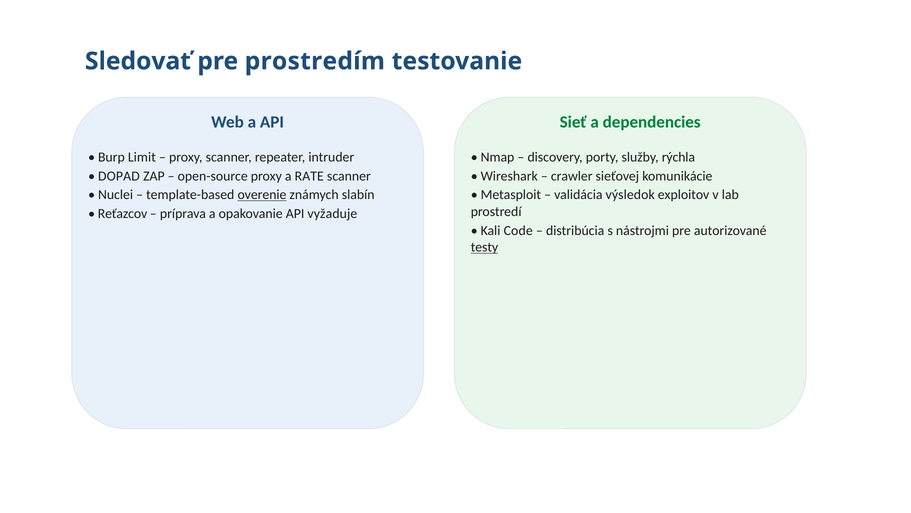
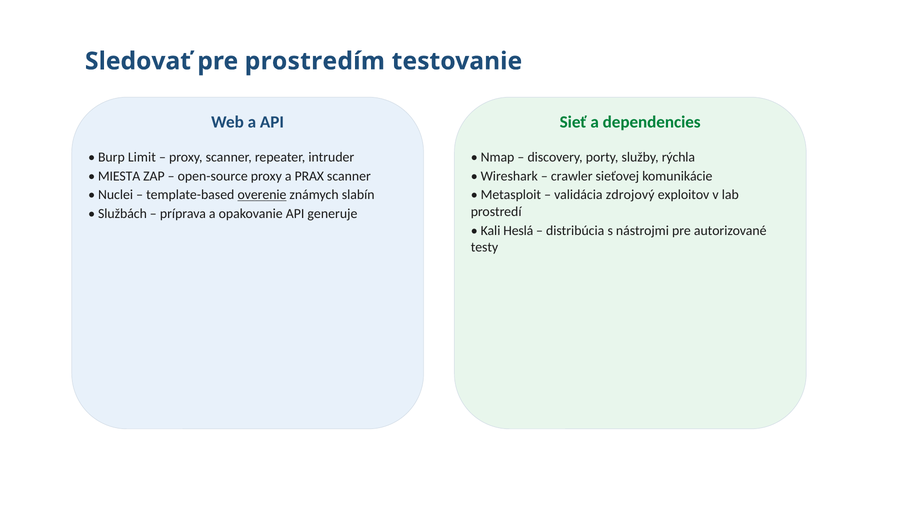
DOPAD: DOPAD -> MIESTA
RATE: RATE -> PRAX
výsledok: výsledok -> zdrojový
Reťazcov: Reťazcov -> Službách
vyžaduje: vyžaduje -> generuje
Code: Code -> Heslá
testy underline: present -> none
